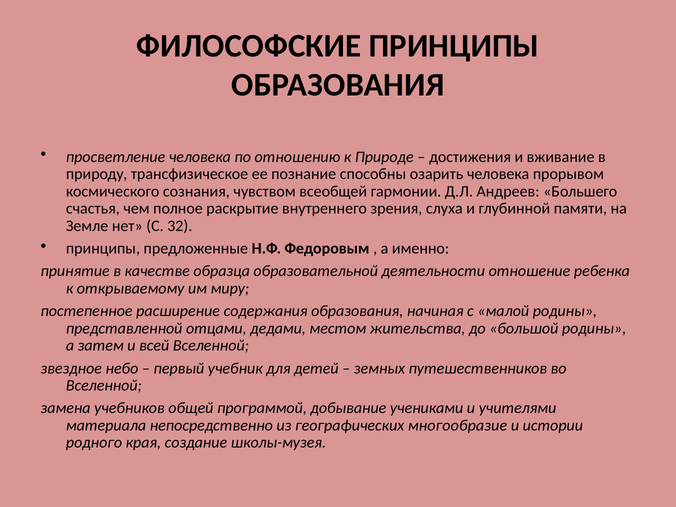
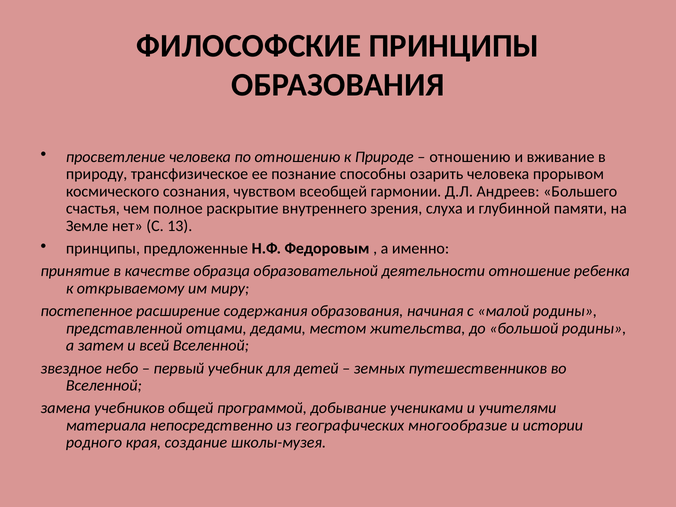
достижения at (470, 157): достижения -> отношению
32: 32 -> 13
